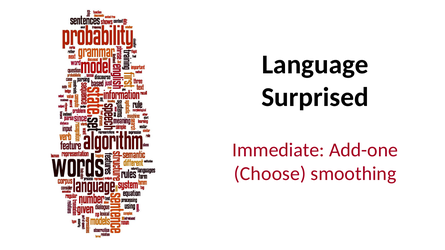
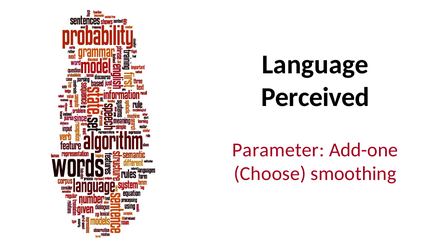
Surprised: Surprised -> Perceived
Immediate: Immediate -> Parameter
